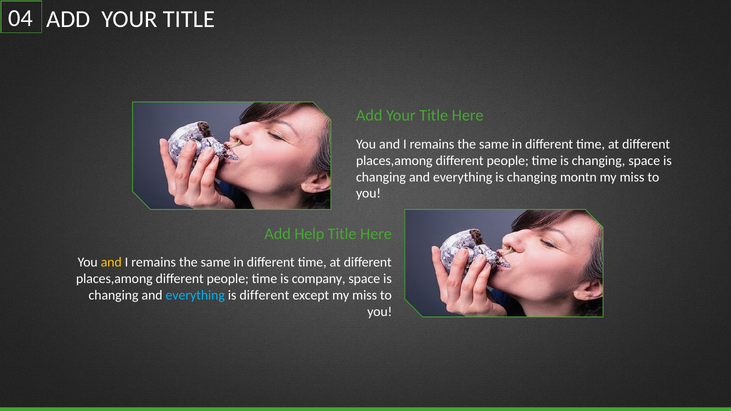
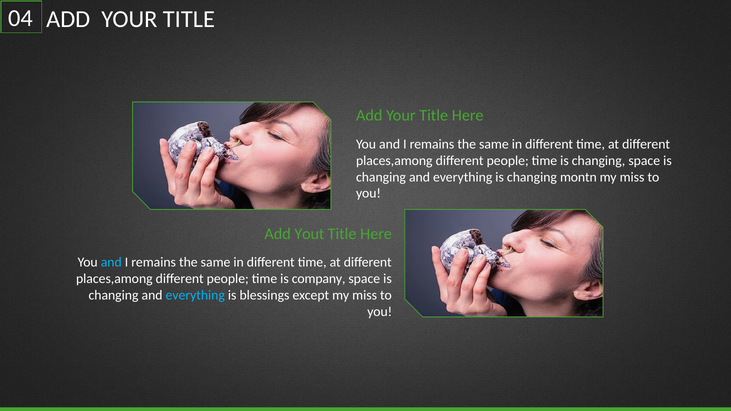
Help: Help -> Yout
and at (111, 263) colour: yellow -> light blue
is different: different -> blessings
